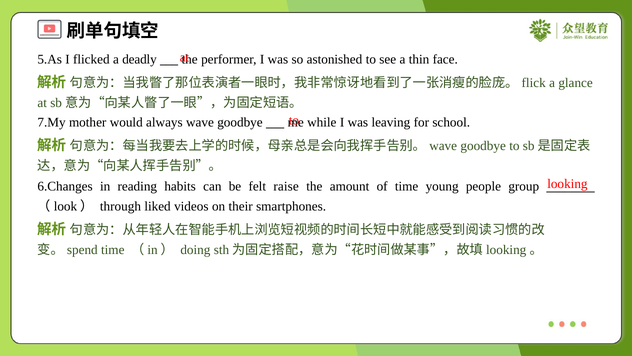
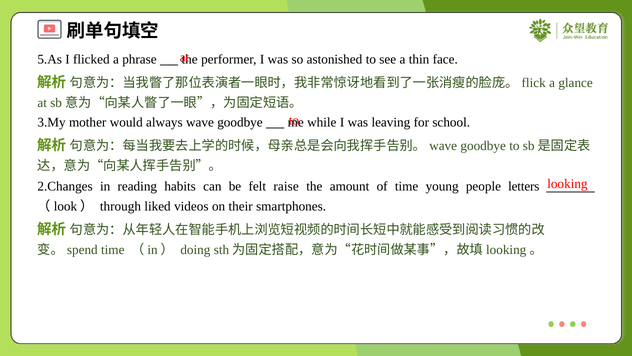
deadly: deadly -> phrase
7.My: 7.My -> 3.My
6.Changes: 6.Changes -> 2.Changes
group: group -> letters
